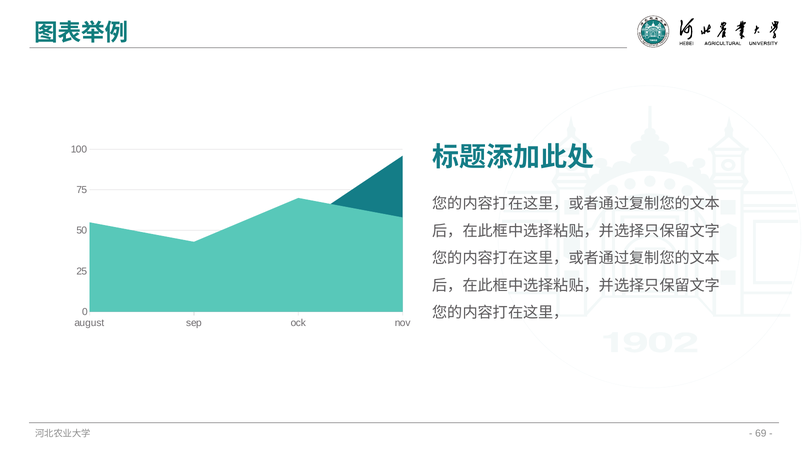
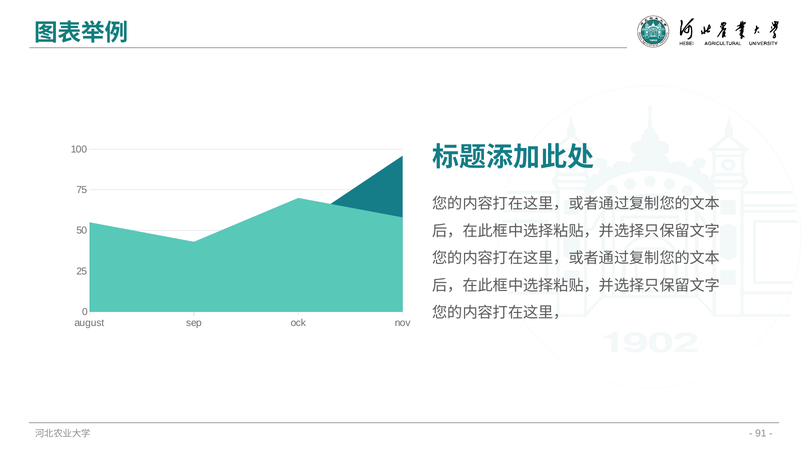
69: 69 -> 91
